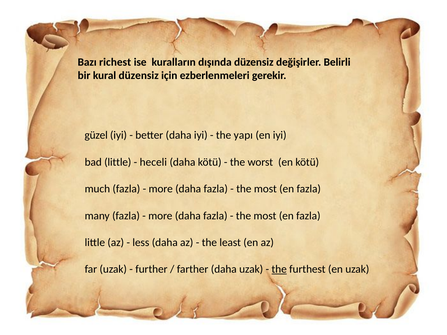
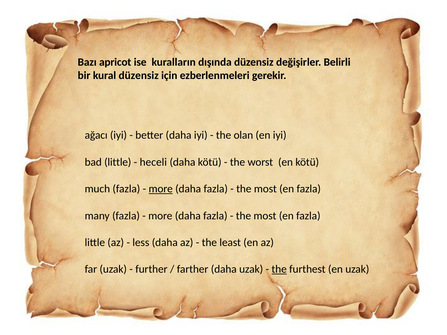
richest: richest -> apricot
güzel: güzel -> ağacı
yapı: yapı -> olan
more at (161, 189) underline: none -> present
